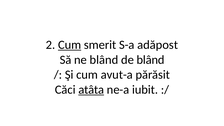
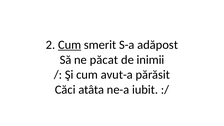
ne blând: blând -> păcat
de blând: blând -> inimii
atâta underline: present -> none
